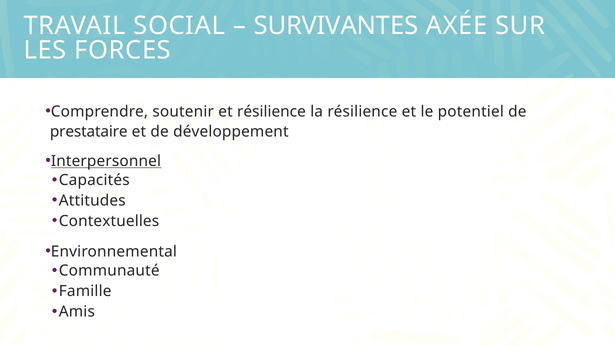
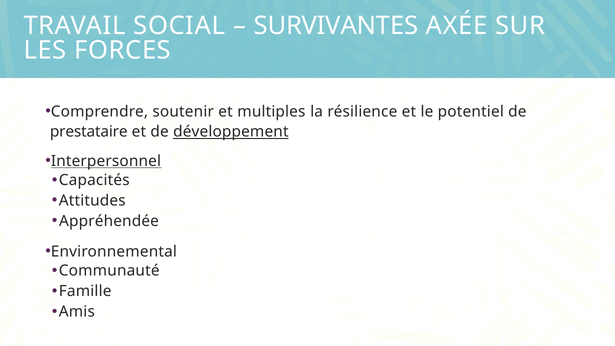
et résilience: résilience -> multiples
développement underline: none -> present
Contextuelles: Contextuelles -> Appréhendée
